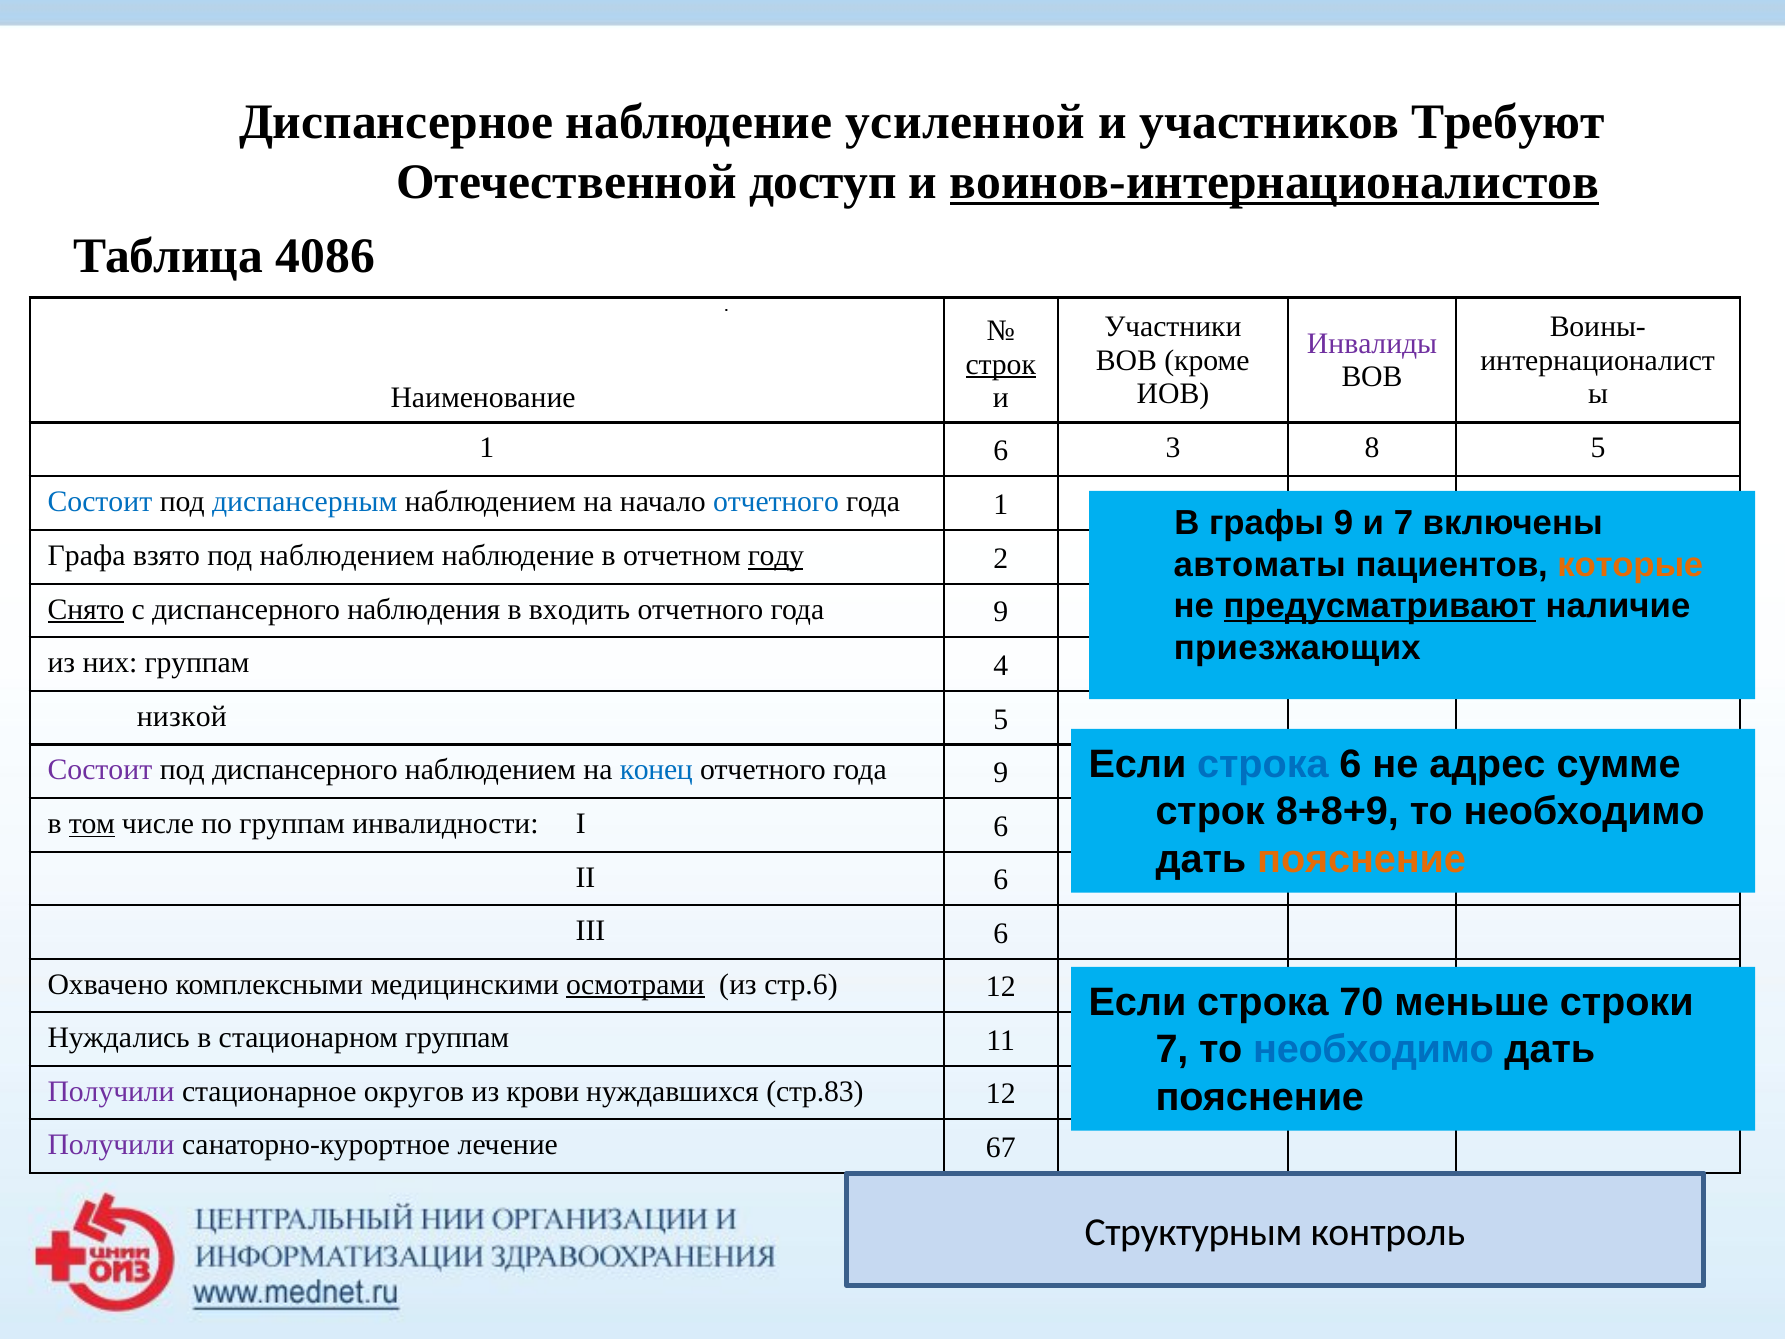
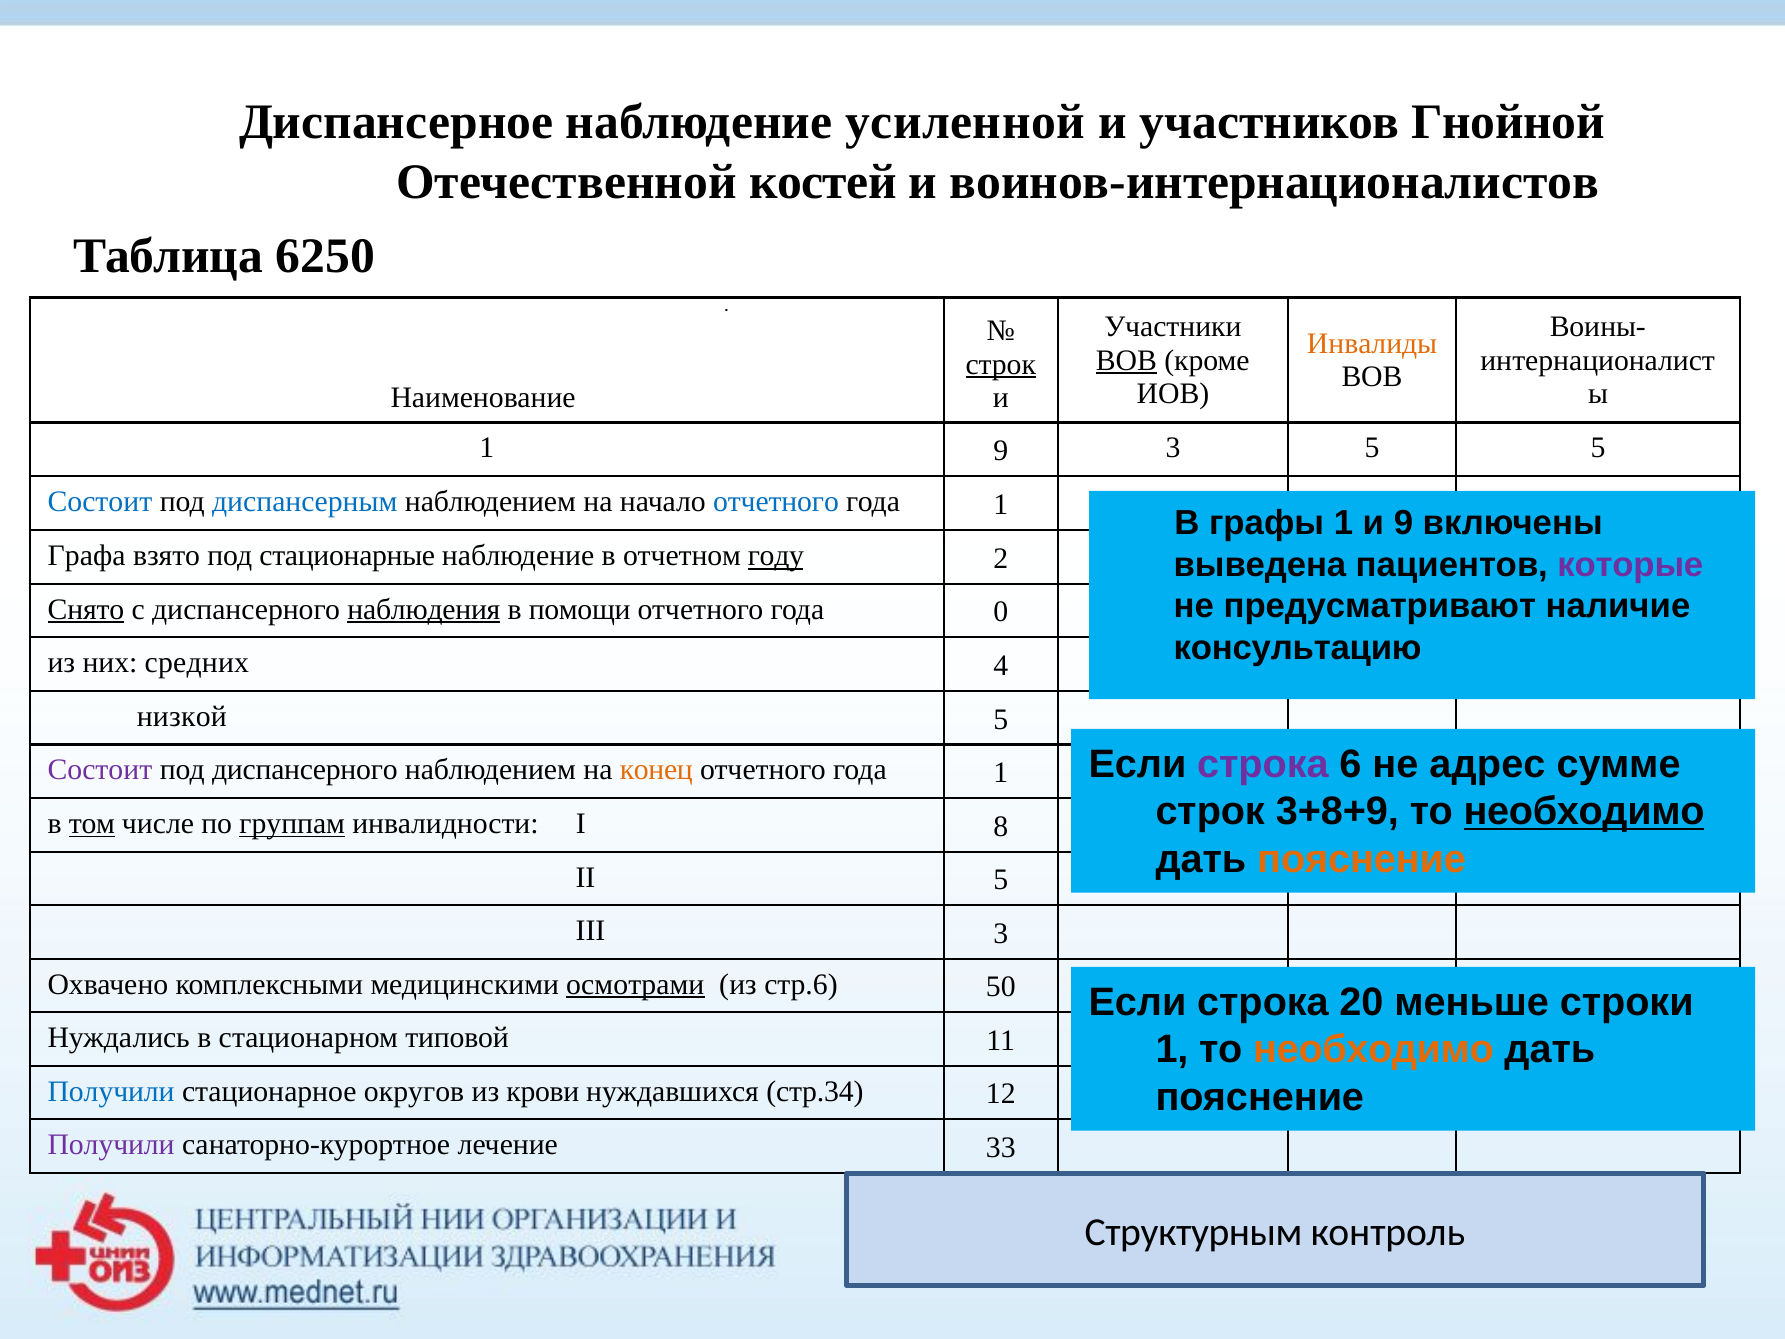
Требуют: Требуют -> Гнойной
доступ: доступ -> костей
воинов-интернационалистов underline: present -> none
4086: 4086 -> 6250
Инвалиды colour: purple -> orange
ВОВ at (1126, 360) underline: none -> present
1 6: 6 -> 9
3 8: 8 -> 5
графы 9: 9 -> 1
и 7: 7 -> 9
под наблюдением: наблюдением -> стационарные
автоматы: автоматы -> выведена
которые colour: orange -> purple
предусматривают underline: present -> none
наблюдения underline: none -> present
входить: входить -> помощи
9 at (1001, 612): 9 -> 0
приезжающих: приезжающих -> консультацию
них группам: группам -> средних
строка at (1263, 764) colour: blue -> purple
конец colour: blue -> orange
9 at (1001, 773): 9 -> 1
8+8+9: 8+8+9 -> 3+8+9
необходимо at (1584, 812) underline: none -> present
группам at (292, 824) underline: none -> present
I 6: 6 -> 8
II 6: 6 -> 5
III 6: 6 -> 3
стр.6 12: 12 -> 50
70: 70 -> 20
стационарном группам: группам -> типовой
7 at (1172, 1050): 7 -> 1
необходимо at (1374, 1050) colour: blue -> orange
Получили at (111, 1091) colour: purple -> blue
стр.83: стр.83 -> стр.34
67: 67 -> 33
